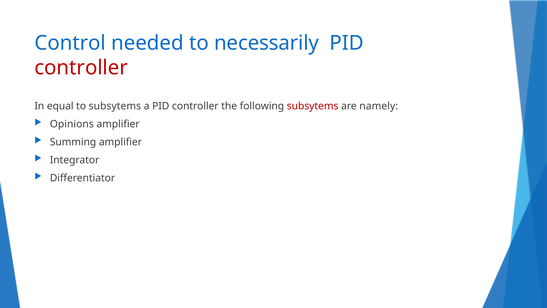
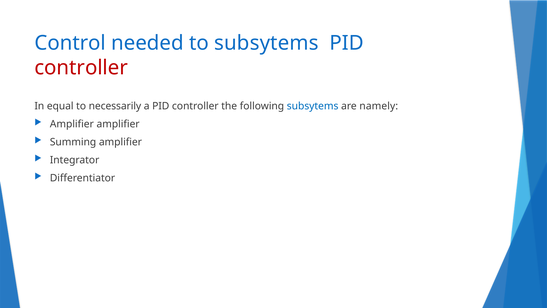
to necessarily: necessarily -> subsytems
to subsytems: subsytems -> necessarily
subsytems at (313, 106) colour: red -> blue
Opinions at (72, 124): Opinions -> Amplifier
